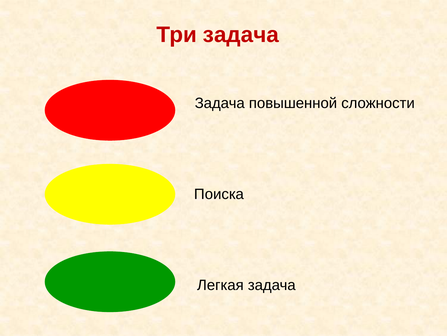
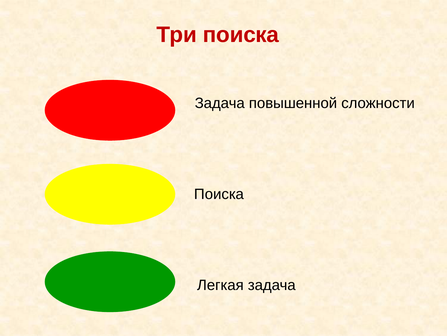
Три задача: задача -> поиска
